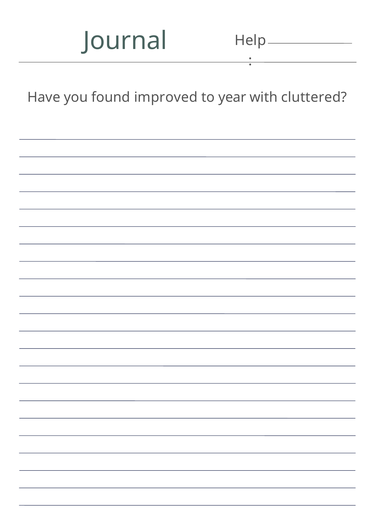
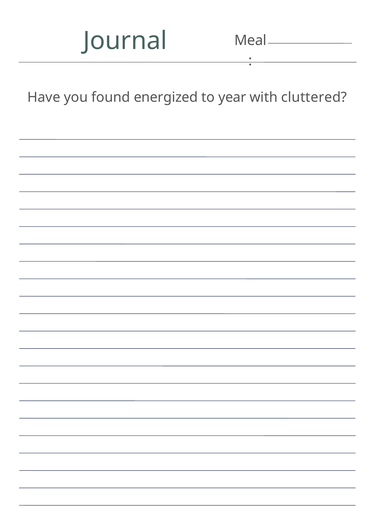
Help: Help -> Meal
improved: improved -> energized
